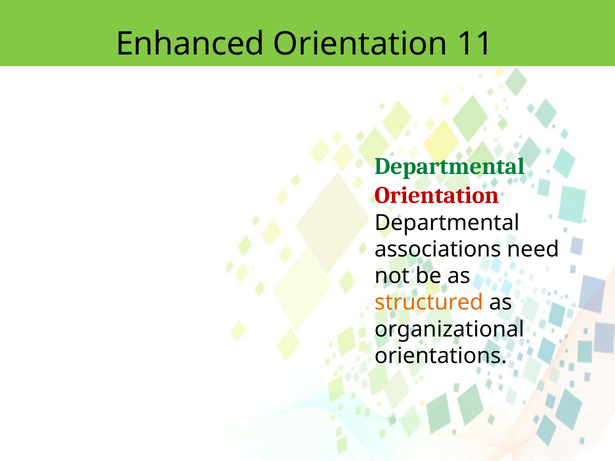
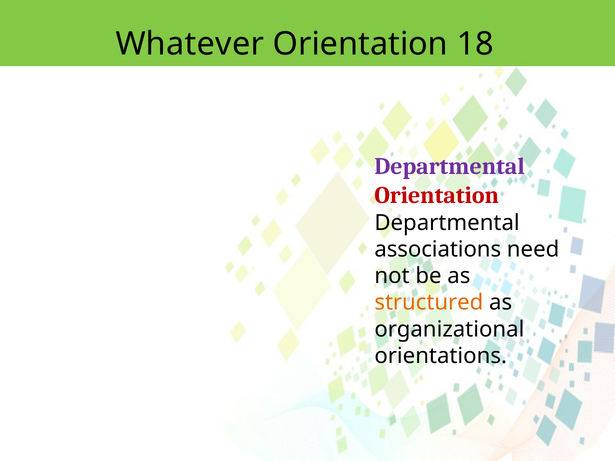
Enhanced: Enhanced -> Whatever
11: 11 -> 18
Departmental at (450, 167) colour: green -> purple
